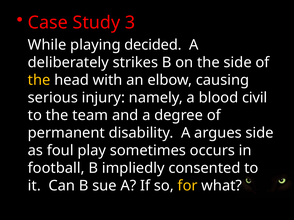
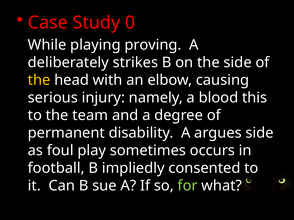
3: 3 -> 0
decided: decided -> proving
civil: civil -> this
for colour: yellow -> light green
